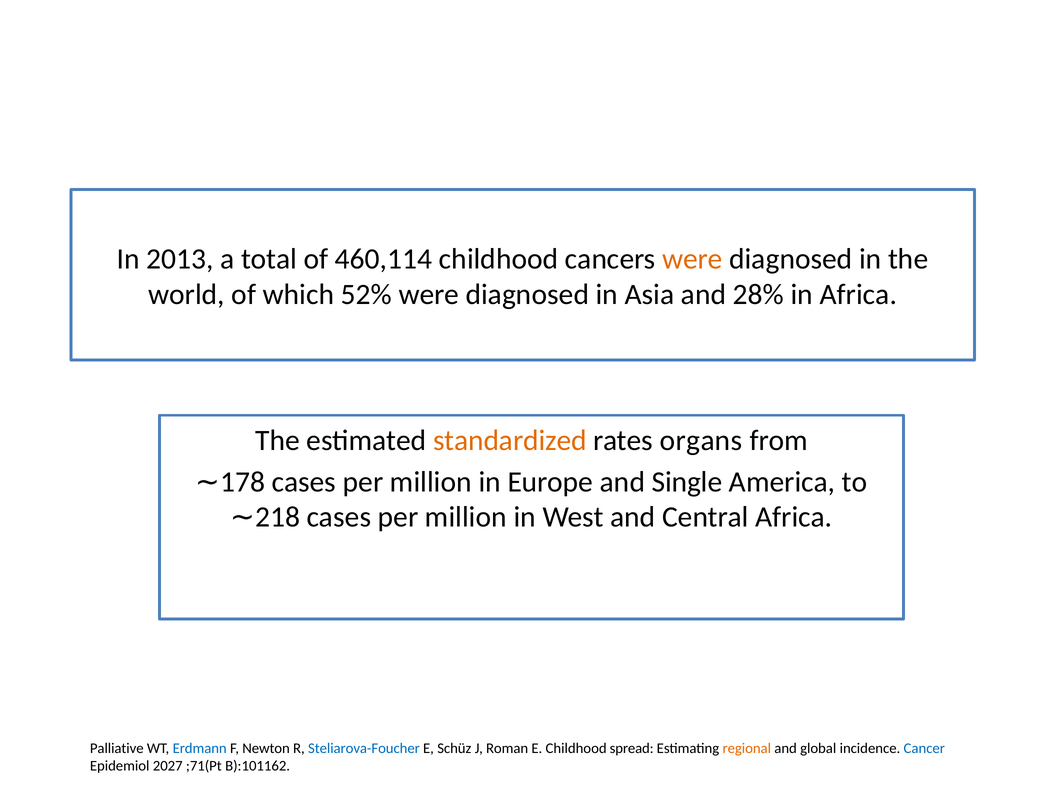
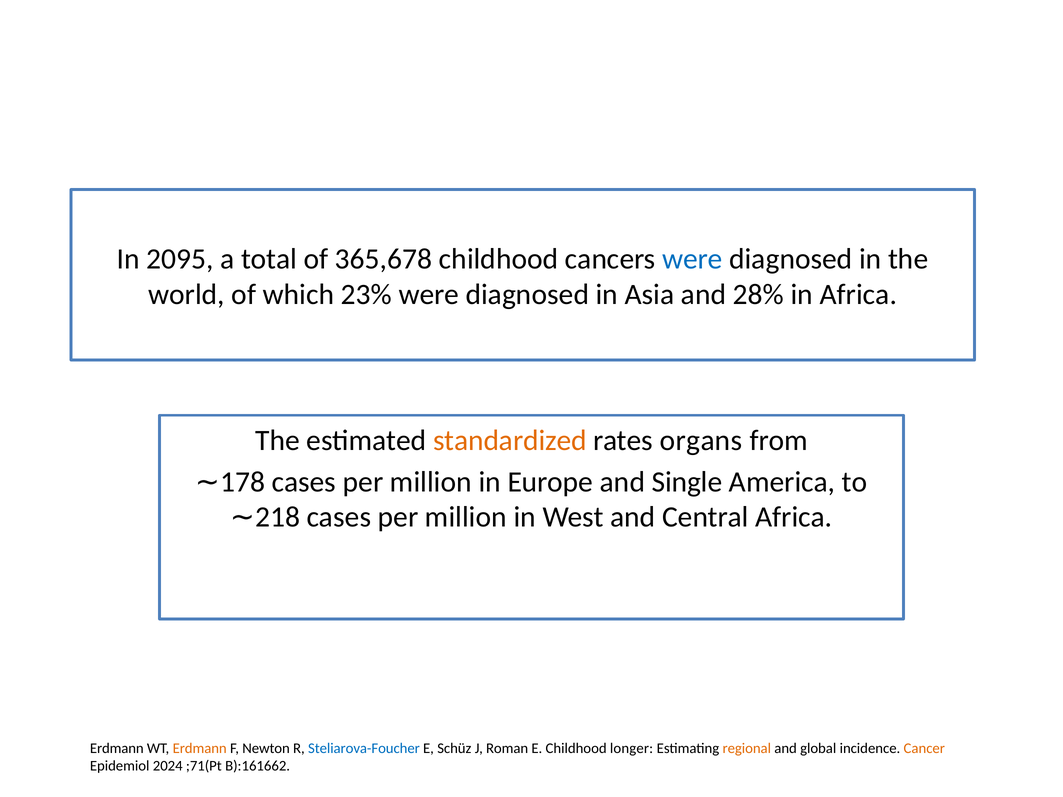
2013: 2013 -> 2095
460,114: 460,114 -> 365,678
were at (692, 259) colour: orange -> blue
52%: 52% -> 23%
Palliative at (117, 749): Palliative -> Erdmann
Erdmann at (200, 749) colour: blue -> orange
spread: spread -> longer
Cancer colour: blue -> orange
2027: 2027 -> 2024
B):101162: B):101162 -> B):161662
